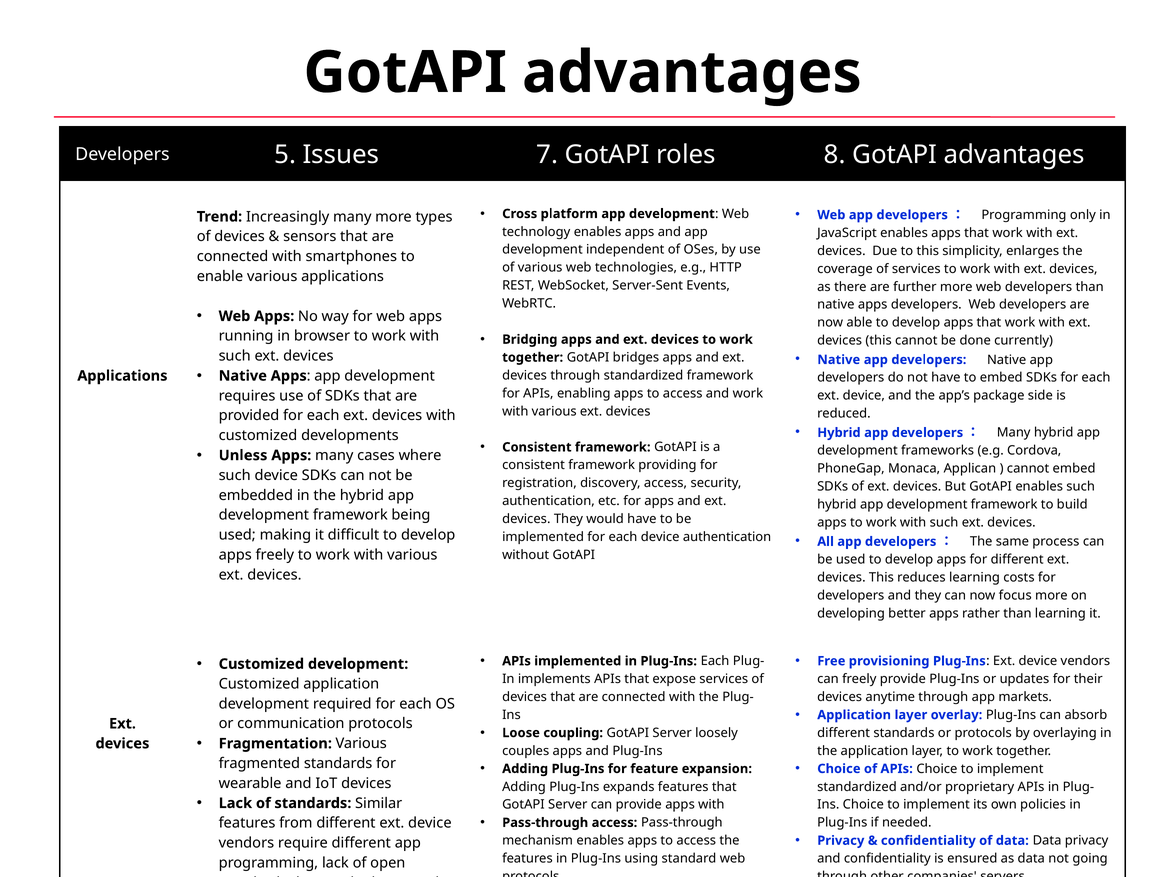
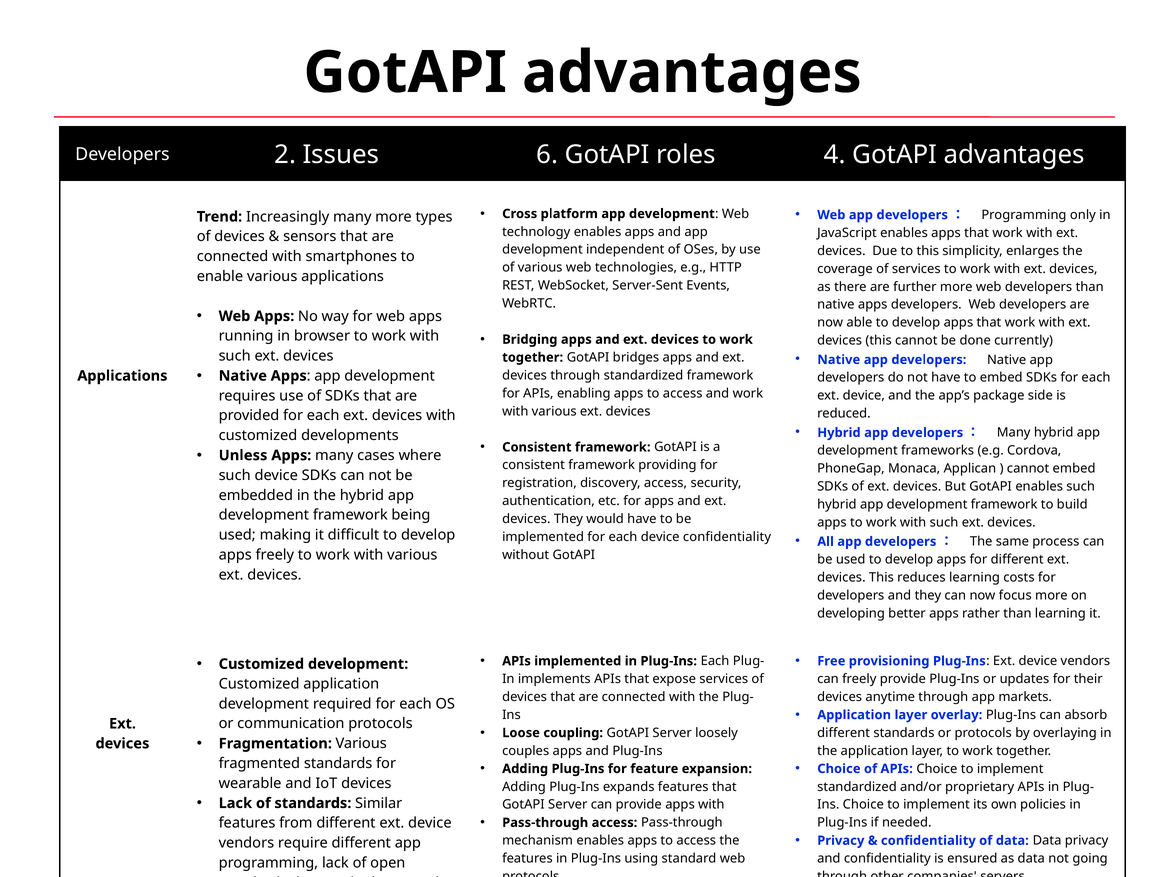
5: 5 -> 2
7: 7 -> 6
8: 8 -> 4
device authentication: authentication -> confidentiality
